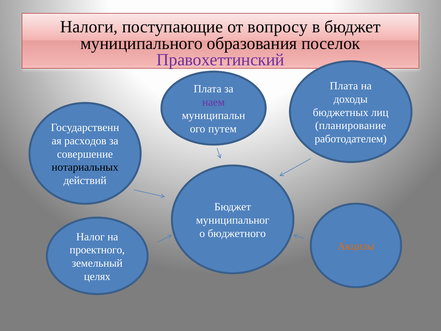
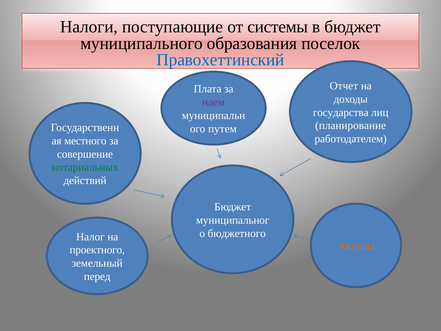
вопросу: вопросу -> системы
Правохеттинский colour: purple -> blue
Плата at (344, 86): Плата -> Отчет
бюджетных: бюджетных -> государства
расходов: расходов -> местного
нотариальных colour: black -> green
целях: целях -> перед
